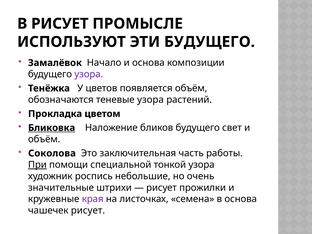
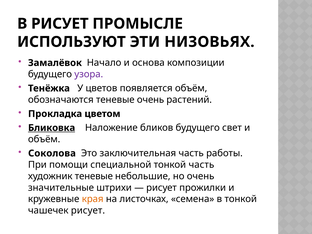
ЭТИ БУДУЩЕГО: БУДУЩЕГО -> НИЗОВЬЯХ
теневые узора: узора -> очень
При underline: present -> none
тонкой узора: узора -> часть
художник роспись: роспись -> теневые
края colour: purple -> orange
в основа: основа -> тонкой
